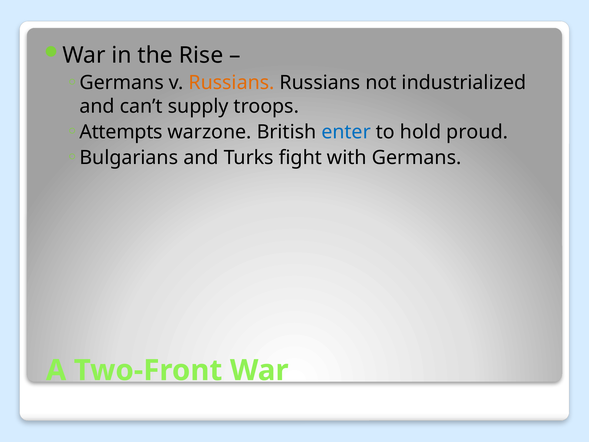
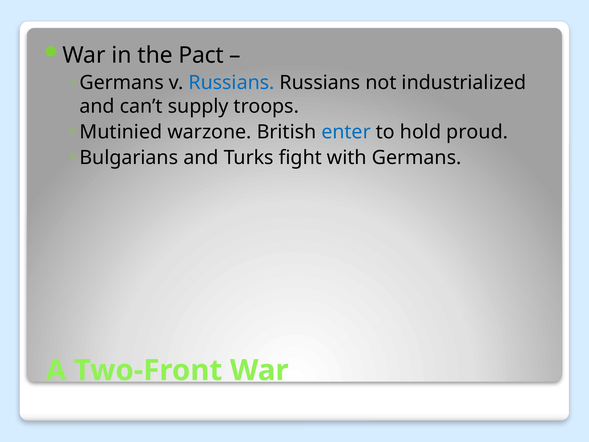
Rise: Rise -> Pact
Russians at (231, 83) colour: orange -> blue
Attempts: Attempts -> Mutinied
